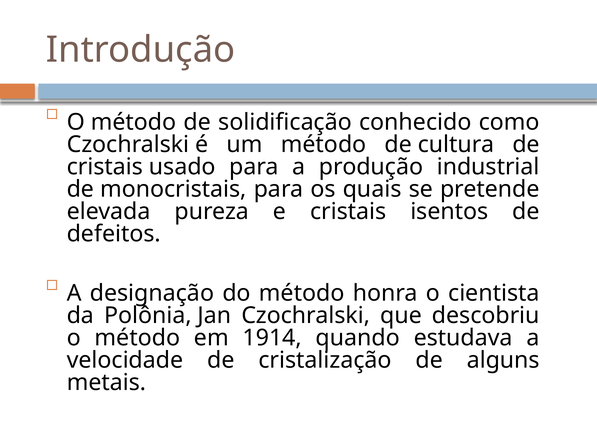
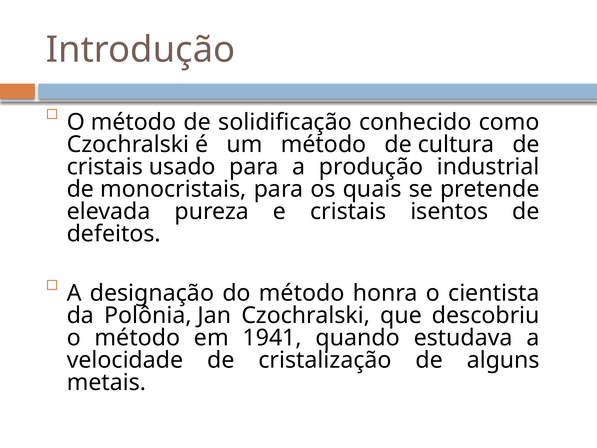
1914: 1914 -> 1941
